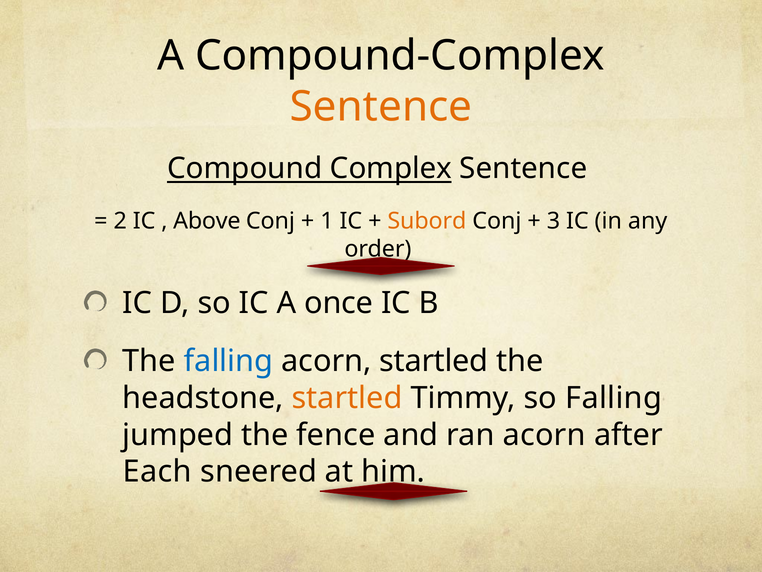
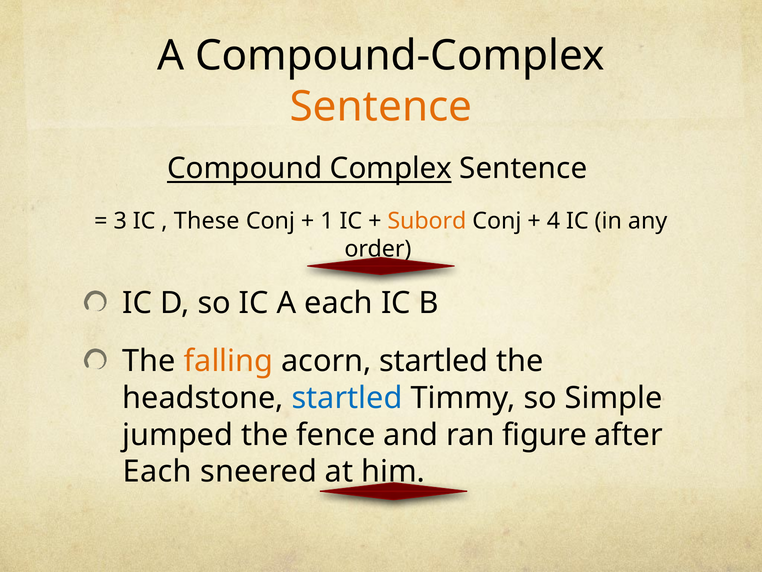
2: 2 -> 3
Above: Above -> These
3: 3 -> 4
A once: once -> each
falling at (228, 361) colour: blue -> orange
startled at (347, 398) colour: orange -> blue
so Falling: Falling -> Simple
ran acorn: acorn -> figure
